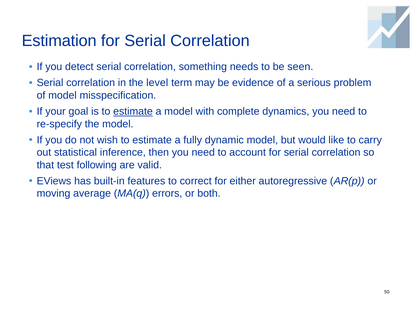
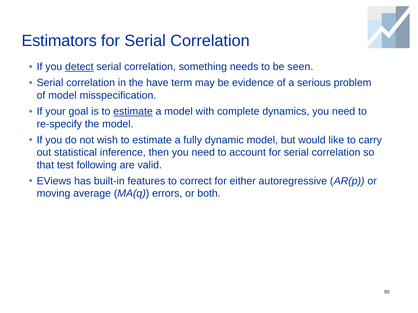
Estimation: Estimation -> Estimators
detect underline: none -> present
level: level -> have
